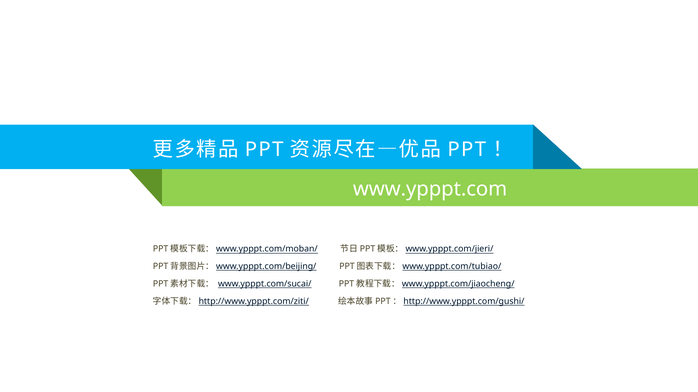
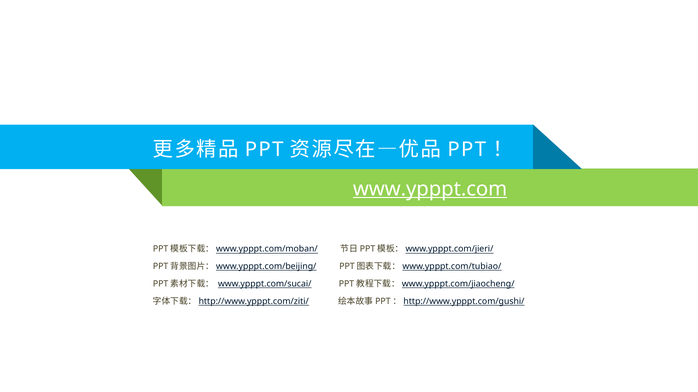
www.ypppt.com underline: none -> present
